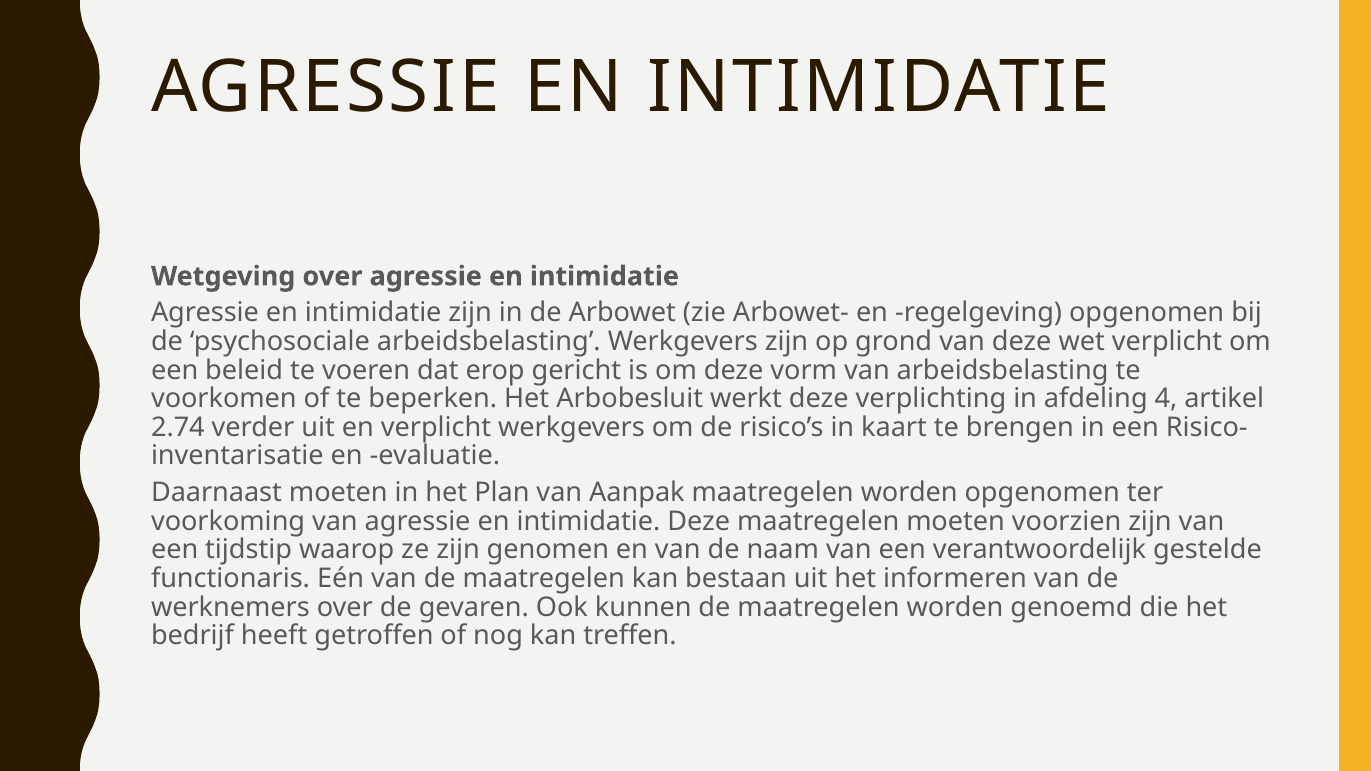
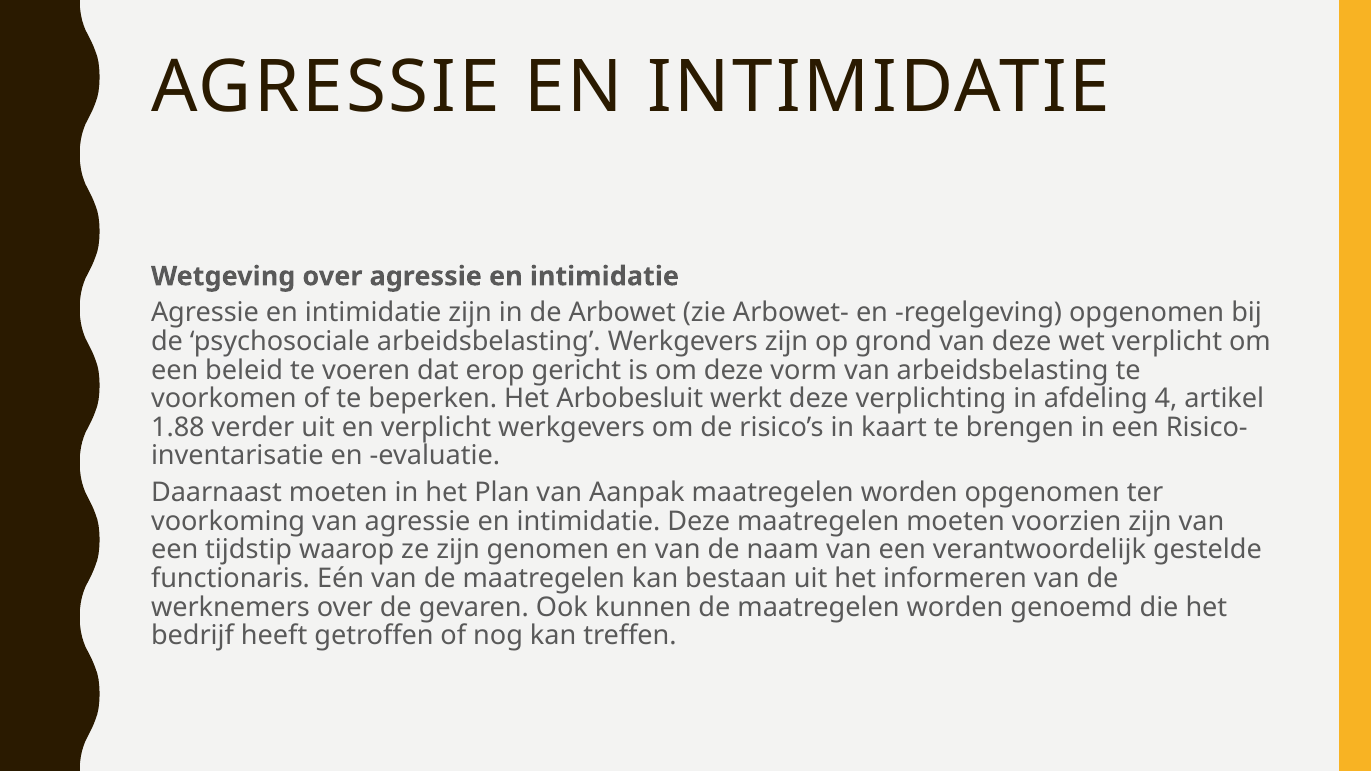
2.74: 2.74 -> 1.88
